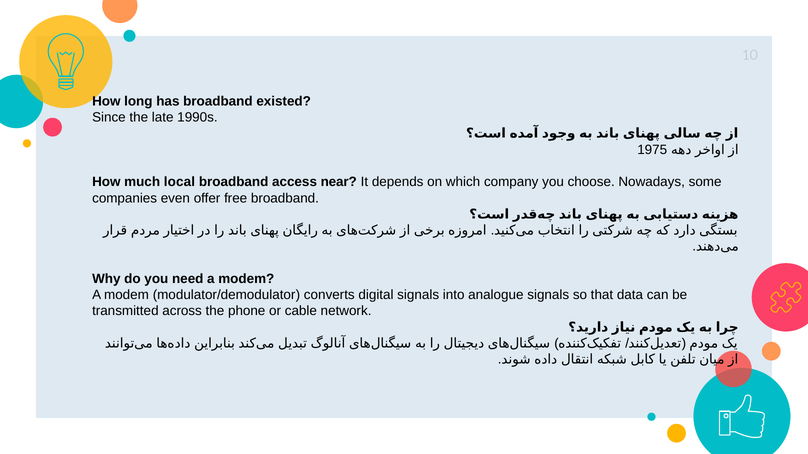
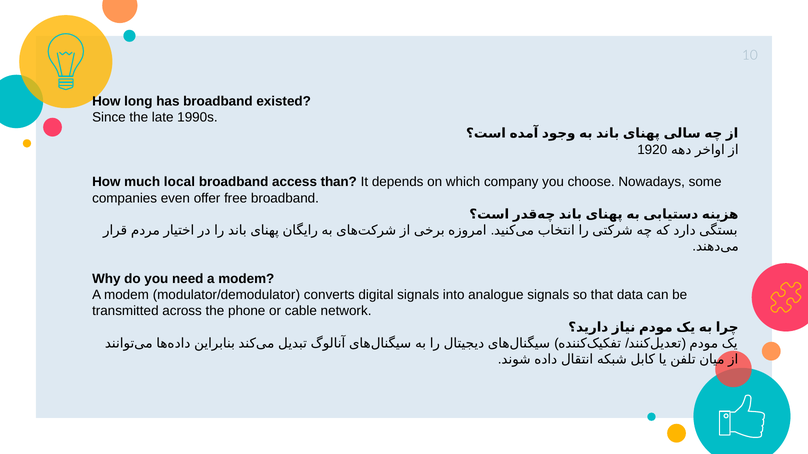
1975: 1975 -> 1920
near: near -> than
